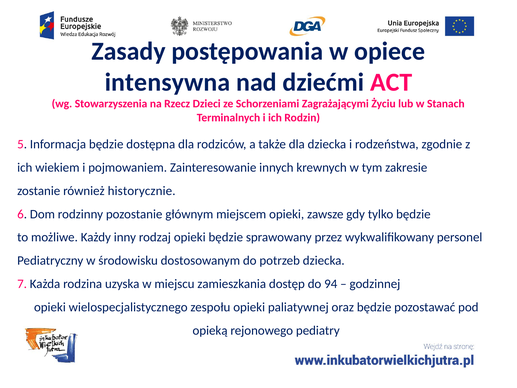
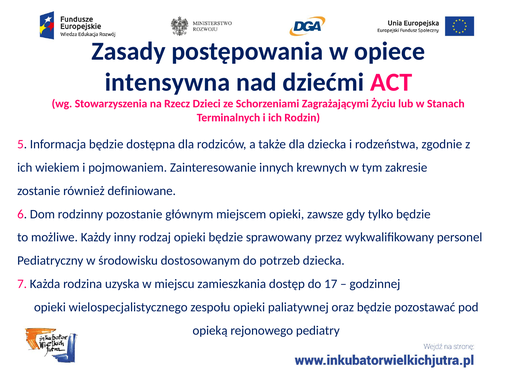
historycznie: historycznie -> definiowane
94: 94 -> 17
